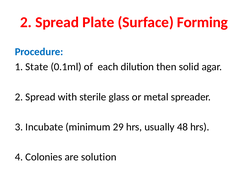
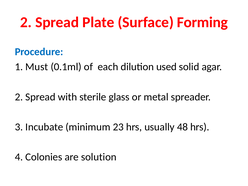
State: State -> Must
then: then -> used
29: 29 -> 23
